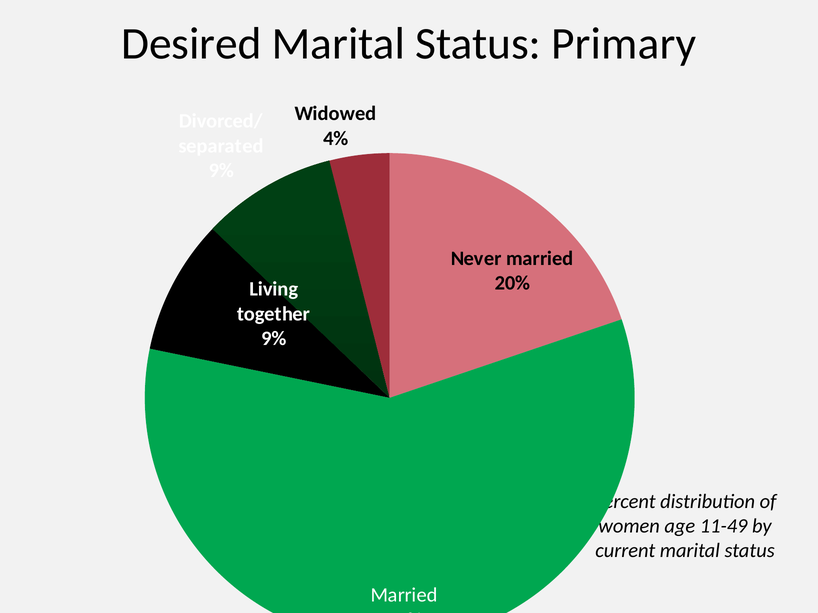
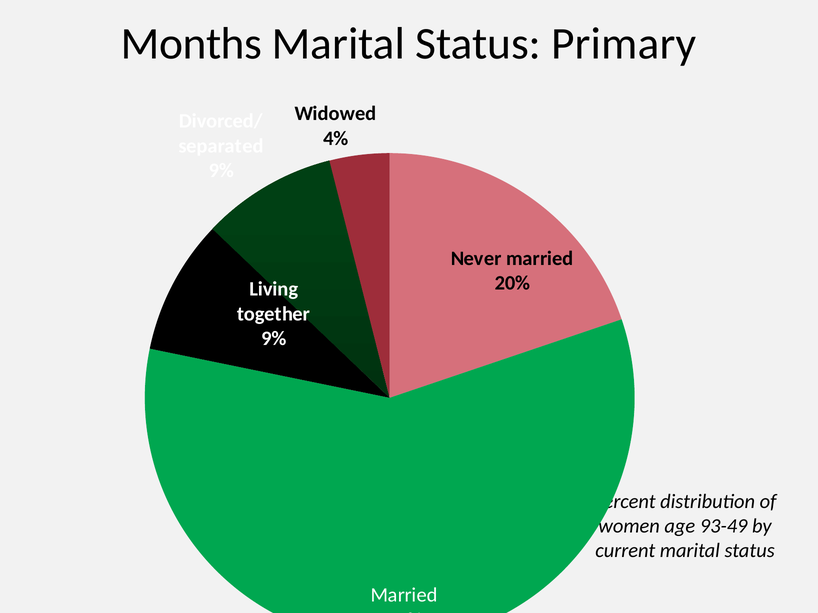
Desired: Desired -> Months
11-49: 11-49 -> 93-49
